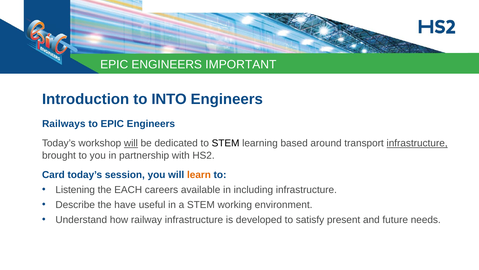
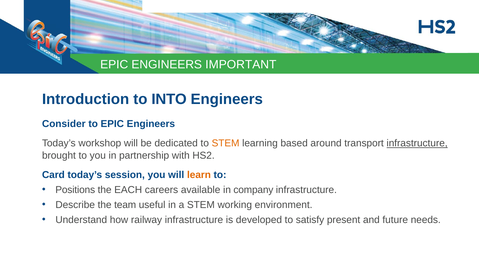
Railways: Railways -> Consider
will at (131, 143) underline: present -> none
STEM at (226, 143) colour: black -> orange
Listening: Listening -> Positions
including: including -> company
have: have -> team
